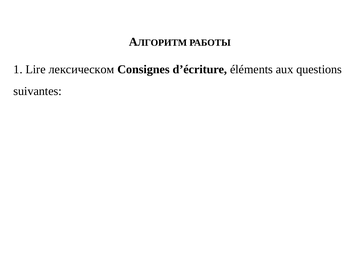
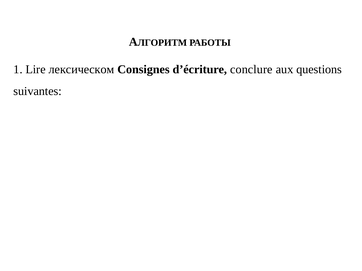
éléments: éléments -> conclure
